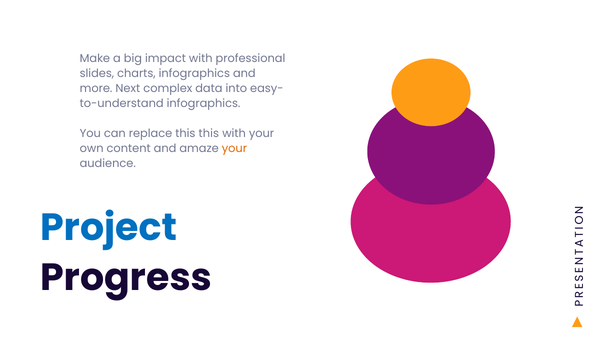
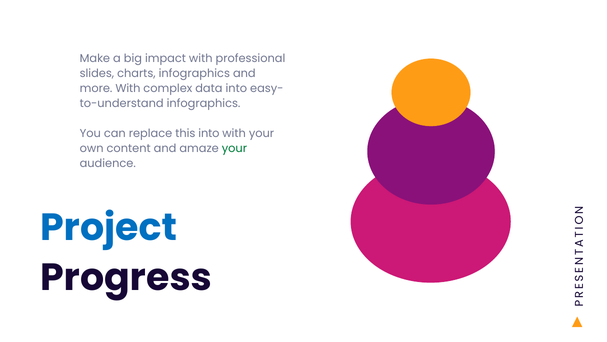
more Next: Next -> With
this this: this -> into
your at (234, 148) colour: orange -> green
